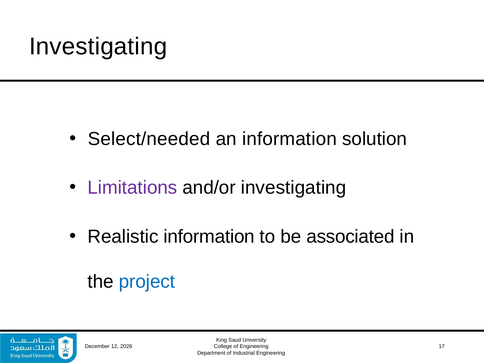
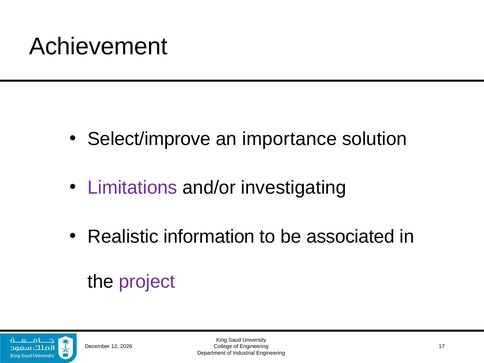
Investigating at (98, 46): Investigating -> Achievement
Select/needed: Select/needed -> Select/improve
an information: information -> importance
project colour: blue -> purple
